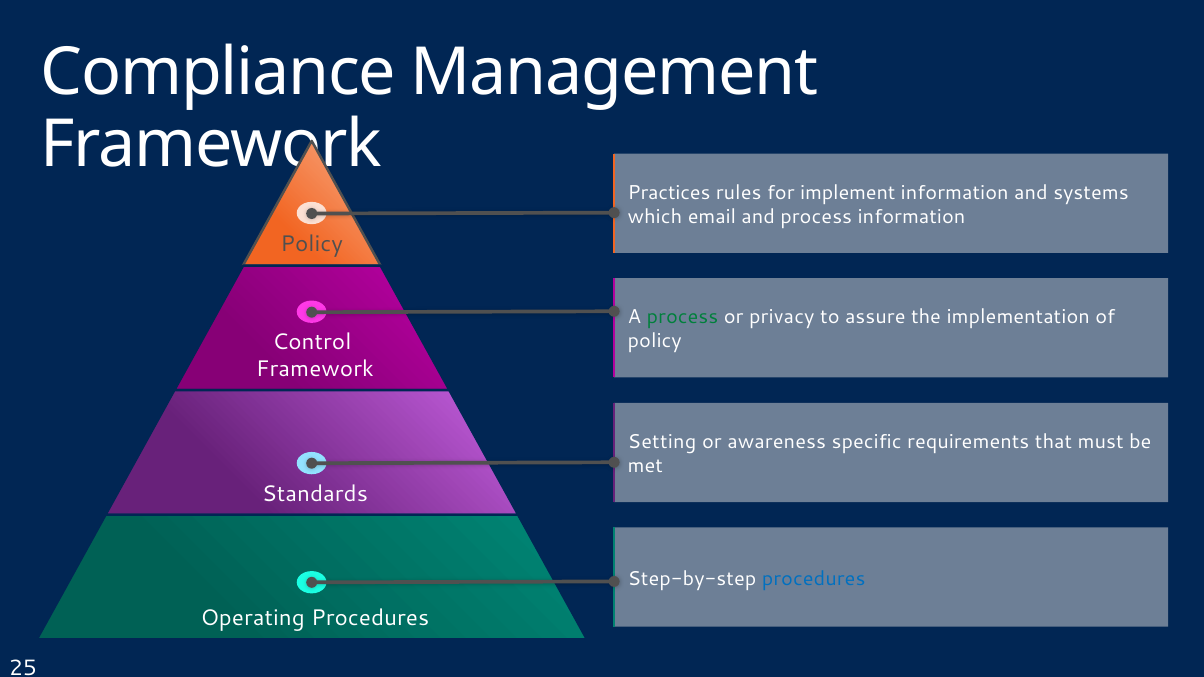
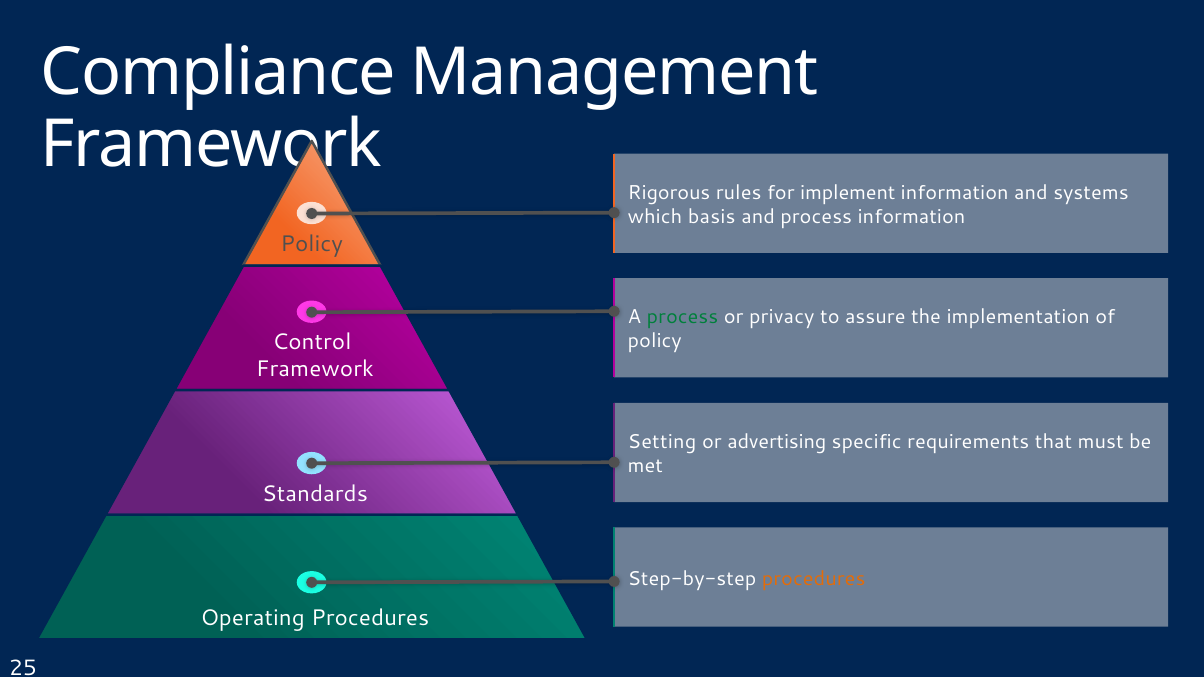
Practices: Practices -> Rigorous
email: email -> basis
awareness: awareness -> advertising
procedures at (814, 579) colour: blue -> orange
